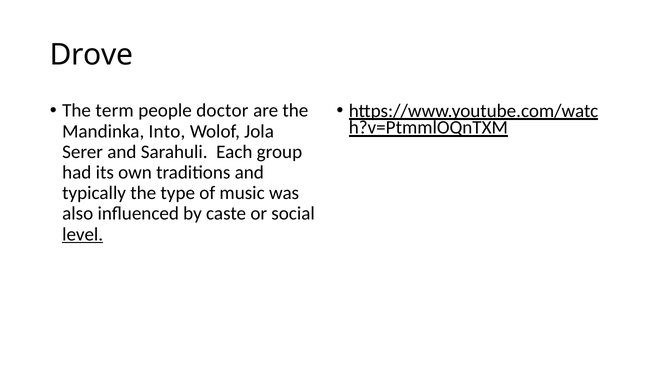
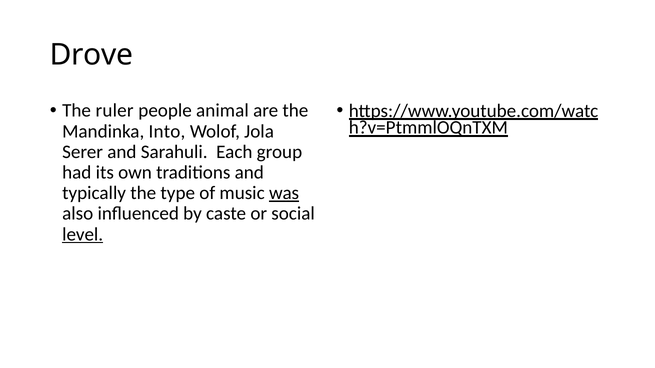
term: term -> ruler
doctor: doctor -> animal
was underline: none -> present
